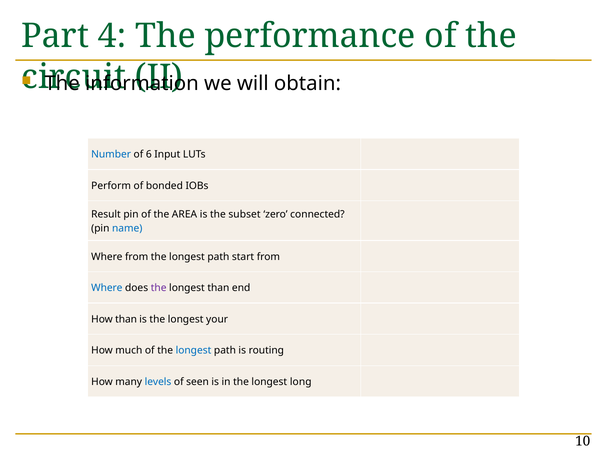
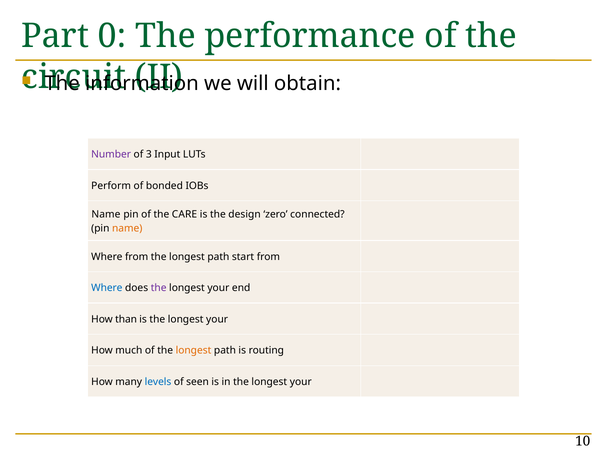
4: 4 -> 0
Number colour: blue -> purple
6: 6 -> 3
Result at (106, 214): Result -> Name
AREA: AREA -> CARE
subset: subset -> design
name at (127, 228) colour: blue -> orange
than at (218, 288): than -> your
longest at (193, 351) colour: blue -> orange
in the longest long: long -> your
